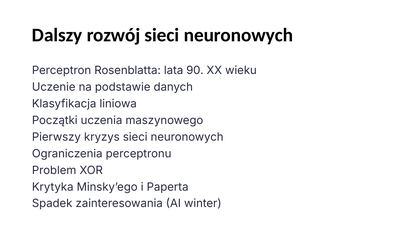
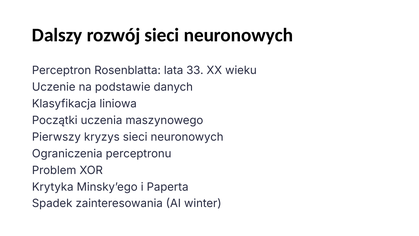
90: 90 -> 33
